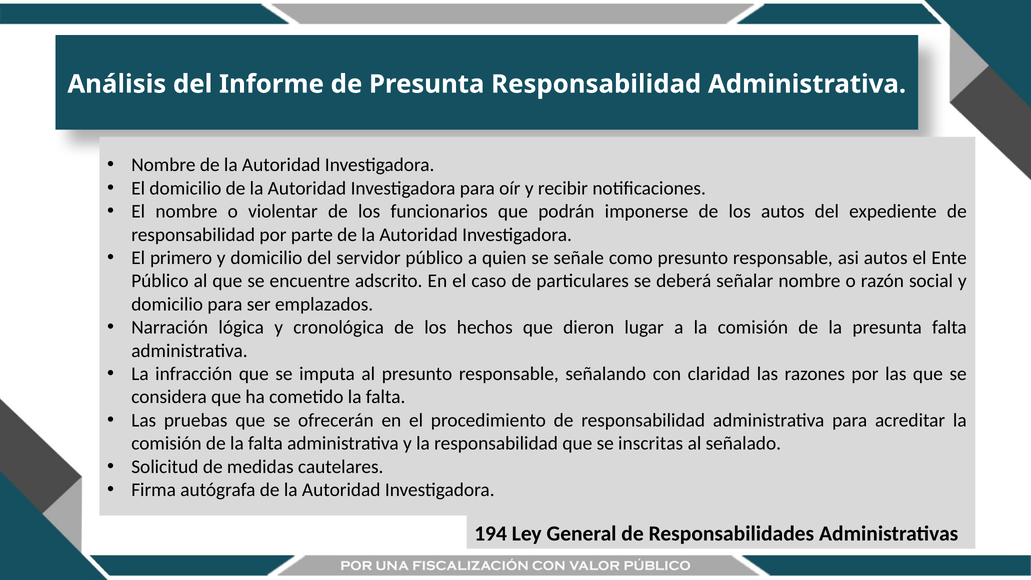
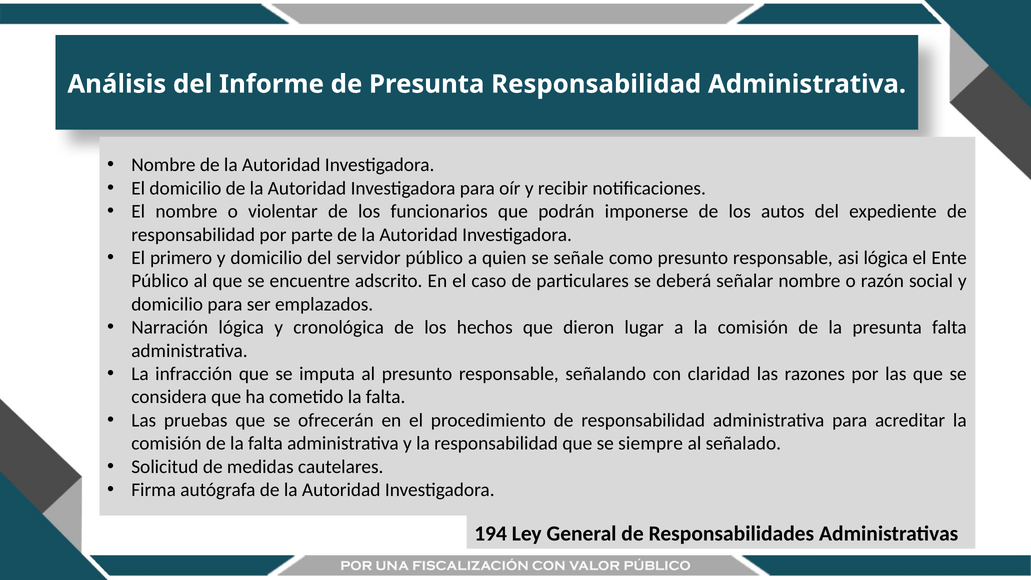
asi autos: autos -> lógica
inscritas: inscritas -> siempre
